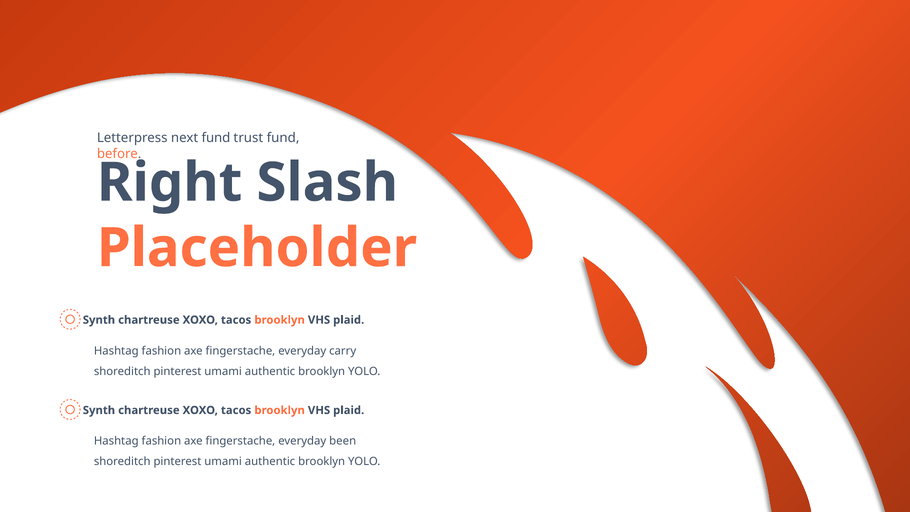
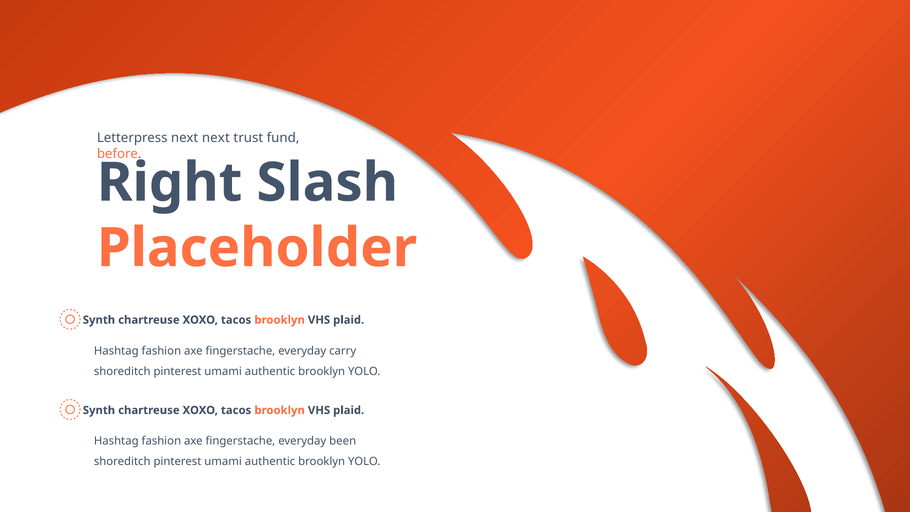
next fund: fund -> next
